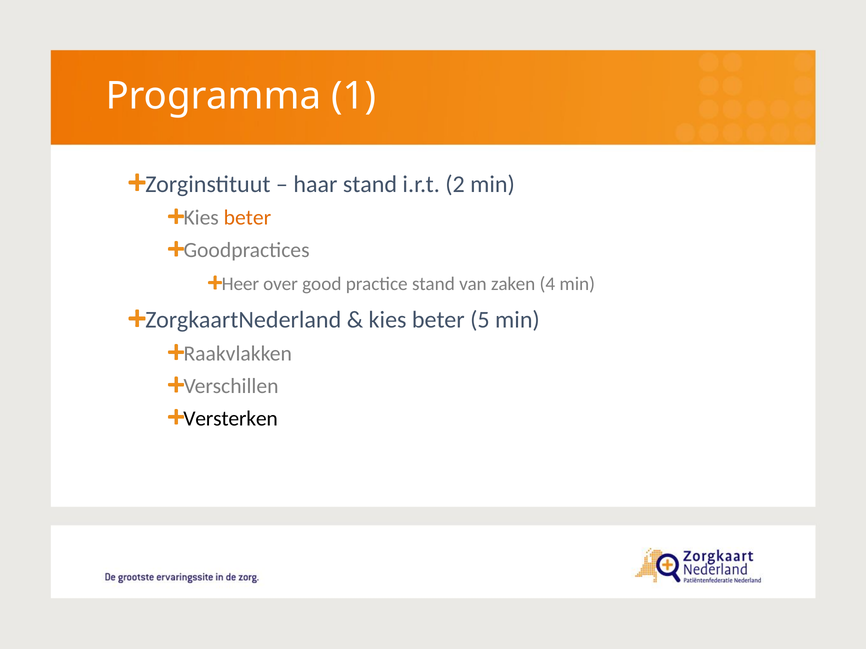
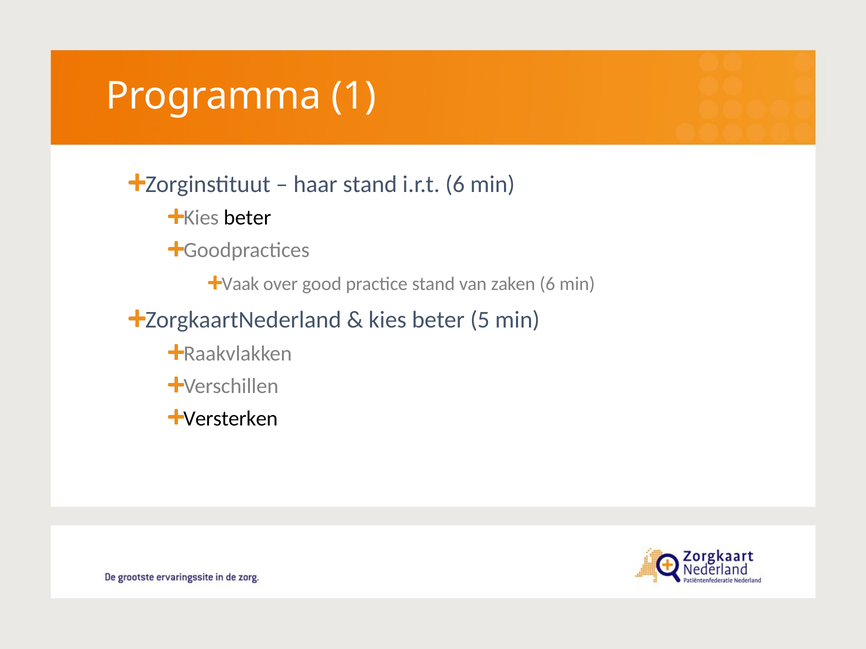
i.r.t 2: 2 -> 6
beter at (247, 218) colour: orange -> black
Heer: Heer -> Vaak
zaken 4: 4 -> 6
